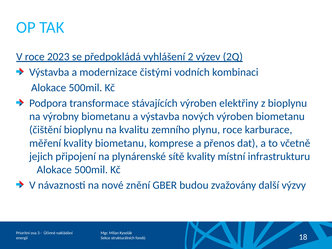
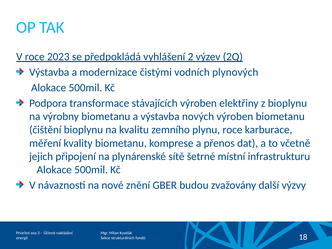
kombinaci: kombinaci -> plynových
sítě kvality: kvality -> šetrné
